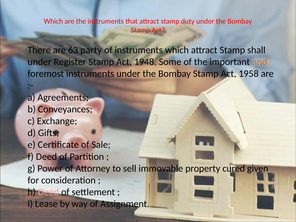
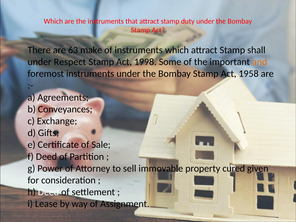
party: party -> make
Register: Register -> Respect
1948: 1948 -> 1998
Deed at (48, 192) colour: pink -> white
